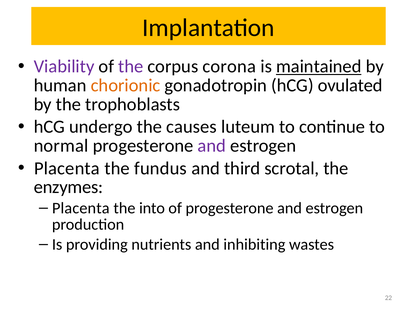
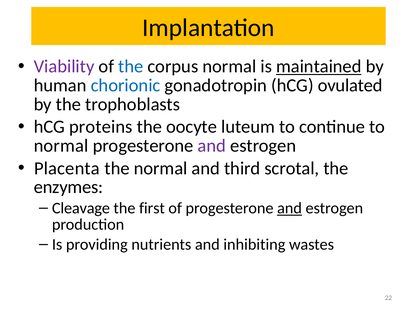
the at (131, 67) colour: purple -> blue
corpus corona: corona -> normal
chorionic colour: orange -> blue
undergo: undergo -> proteins
causes: causes -> oocyte
the fundus: fundus -> normal
Placenta at (81, 209): Placenta -> Cleavage
into: into -> first
and at (290, 209) underline: none -> present
